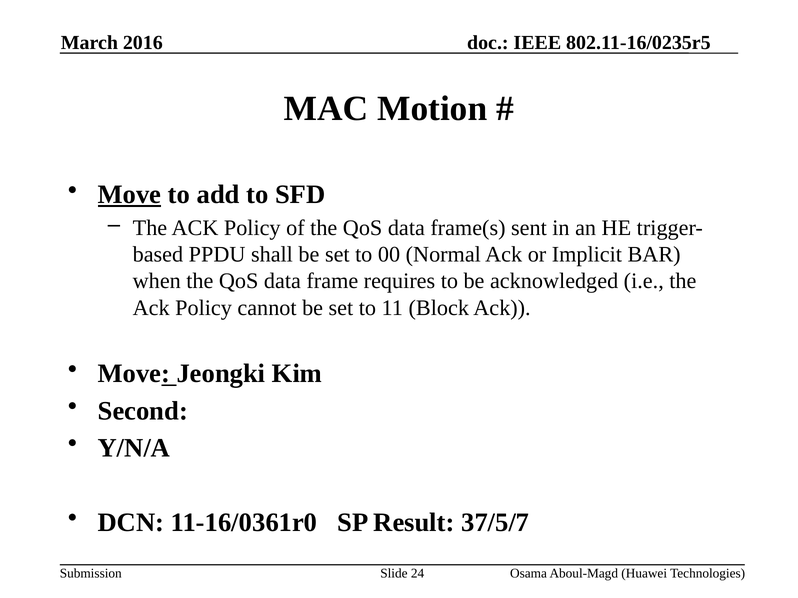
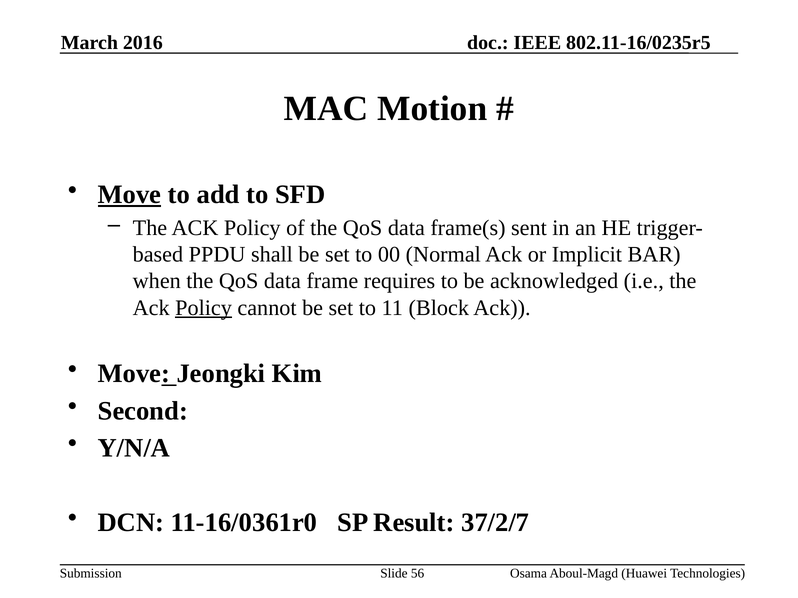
Policy at (204, 308) underline: none -> present
37/5/7: 37/5/7 -> 37/2/7
24: 24 -> 56
